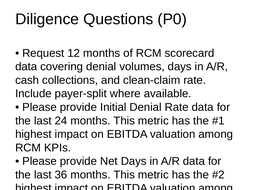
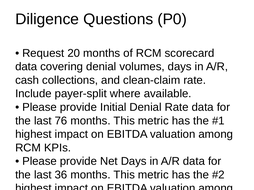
12: 12 -> 20
24: 24 -> 76
